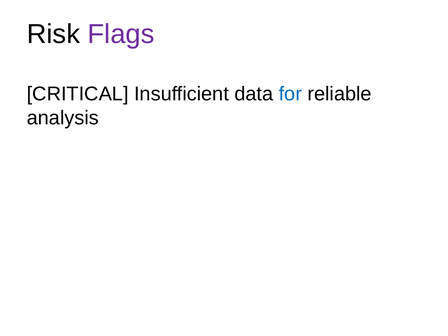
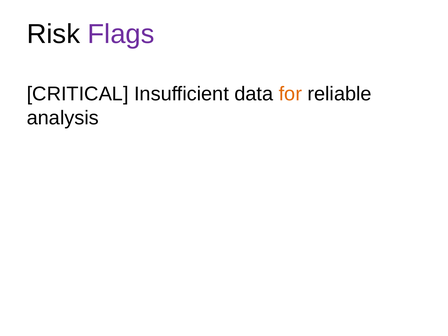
for colour: blue -> orange
